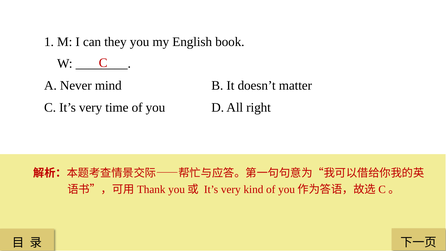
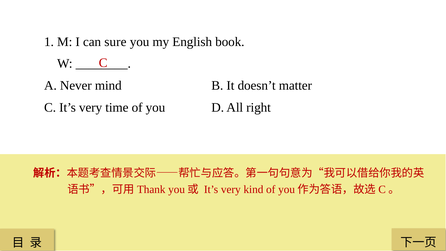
they: they -> sure
